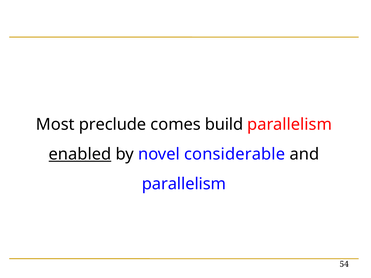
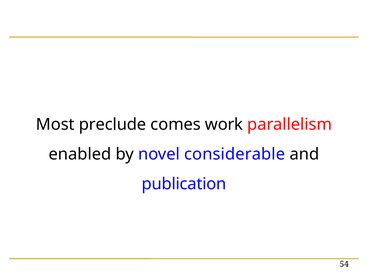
build: build -> work
enabled underline: present -> none
parallelism at (184, 184): parallelism -> publication
